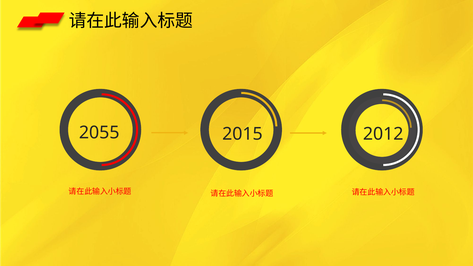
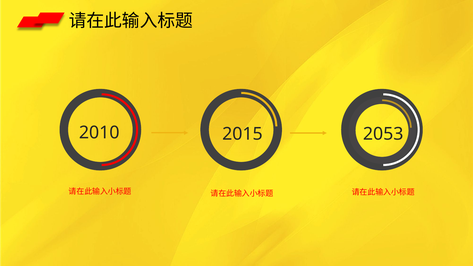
2055: 2055 -> 2010
2012: 2012 -> 2053
